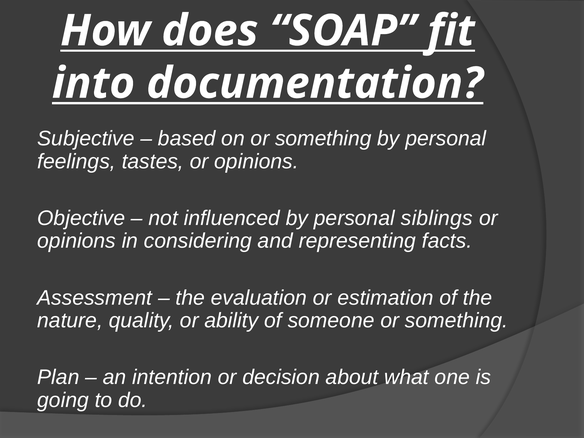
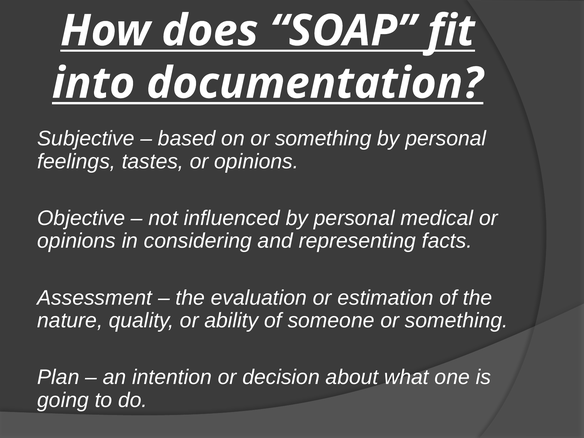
siblings: siblings -> medical
